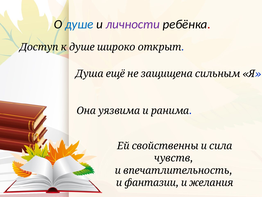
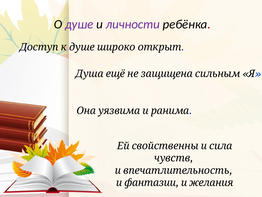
душе colour: blue -> purple
